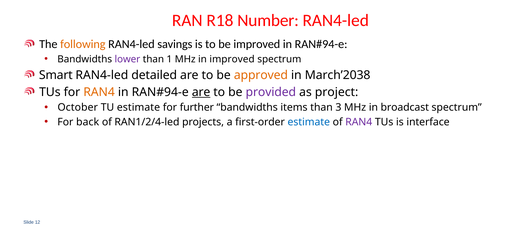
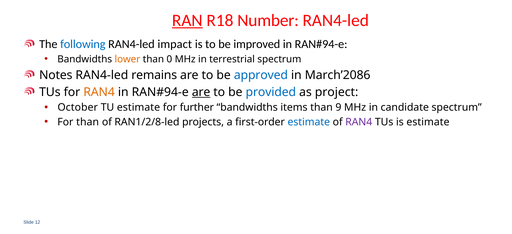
RAN underline: none -> present
following colour: orange -> blue
savings: savings -> impact
lower colour: purple -> orange
1: 1 -> 0
in improved: improved -> terrestrial
Smart: Smart -> Notes
detailed: detailed -> remains
approved colour: orange -> blue
March’2038: March’2038 -> March’2086
provided colour: purple -> blue
3: 3 -> 9
broadcast: broadcast -> candidate
For back: back -> than
RAN1/2/4-led: RAN1/2/4-led -> RAN1/2/8-led
is interface: interface -> estimate
